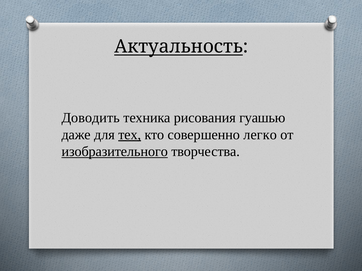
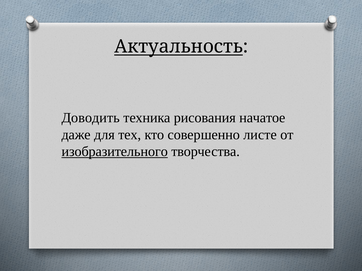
гуашью: гуашью -> начатое
тех underline: present -> none
легко: легко -> листе
